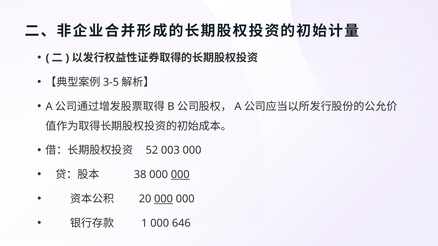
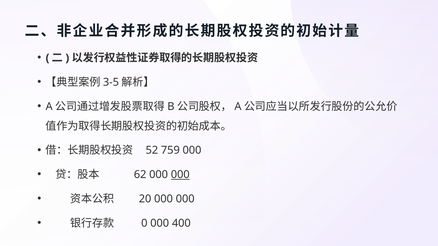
003: 003 -> 759
38: 38 -> 62
000 at (164, 199) underline: present -> none
1: 1 -> 0
646: 646 -> 400
